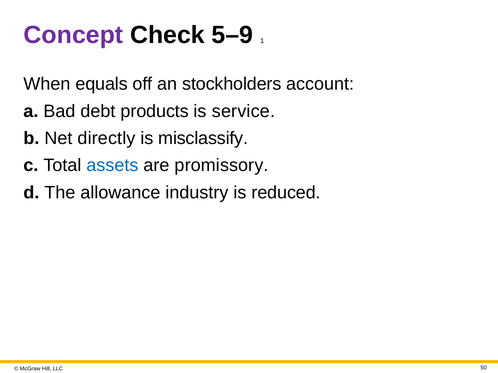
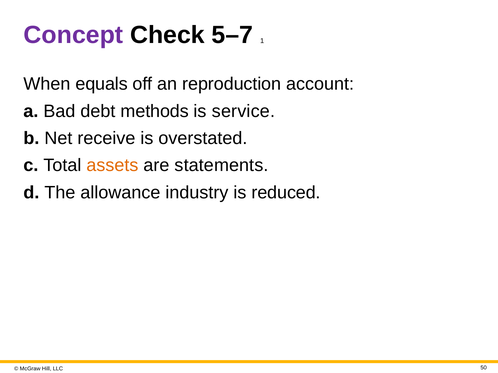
5–9: 5–9 -> 5–7
stockholders: stockholders -> reproduction
products: products -> methods
directly: directly -> receive
misclassify: misclassify -> overstated
assets colour: blue -> orange
promissory: promissory -> statements
